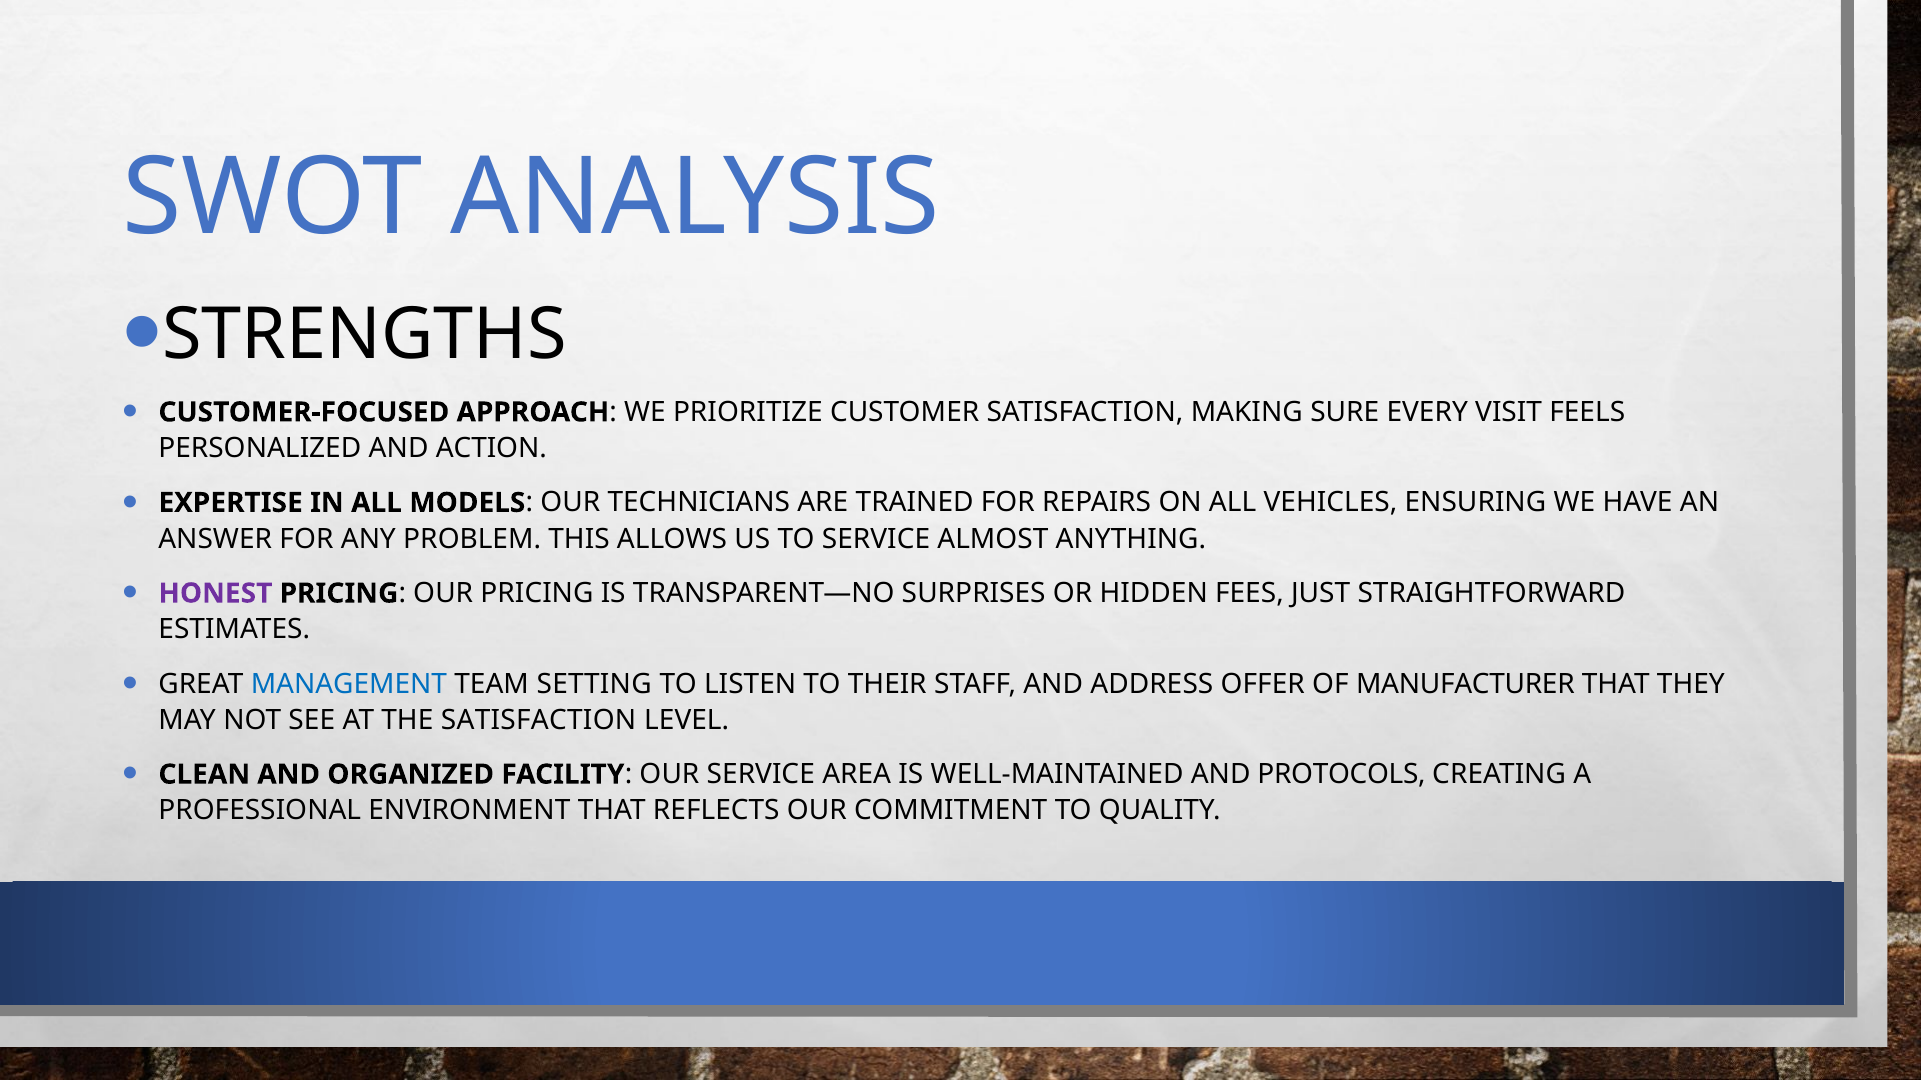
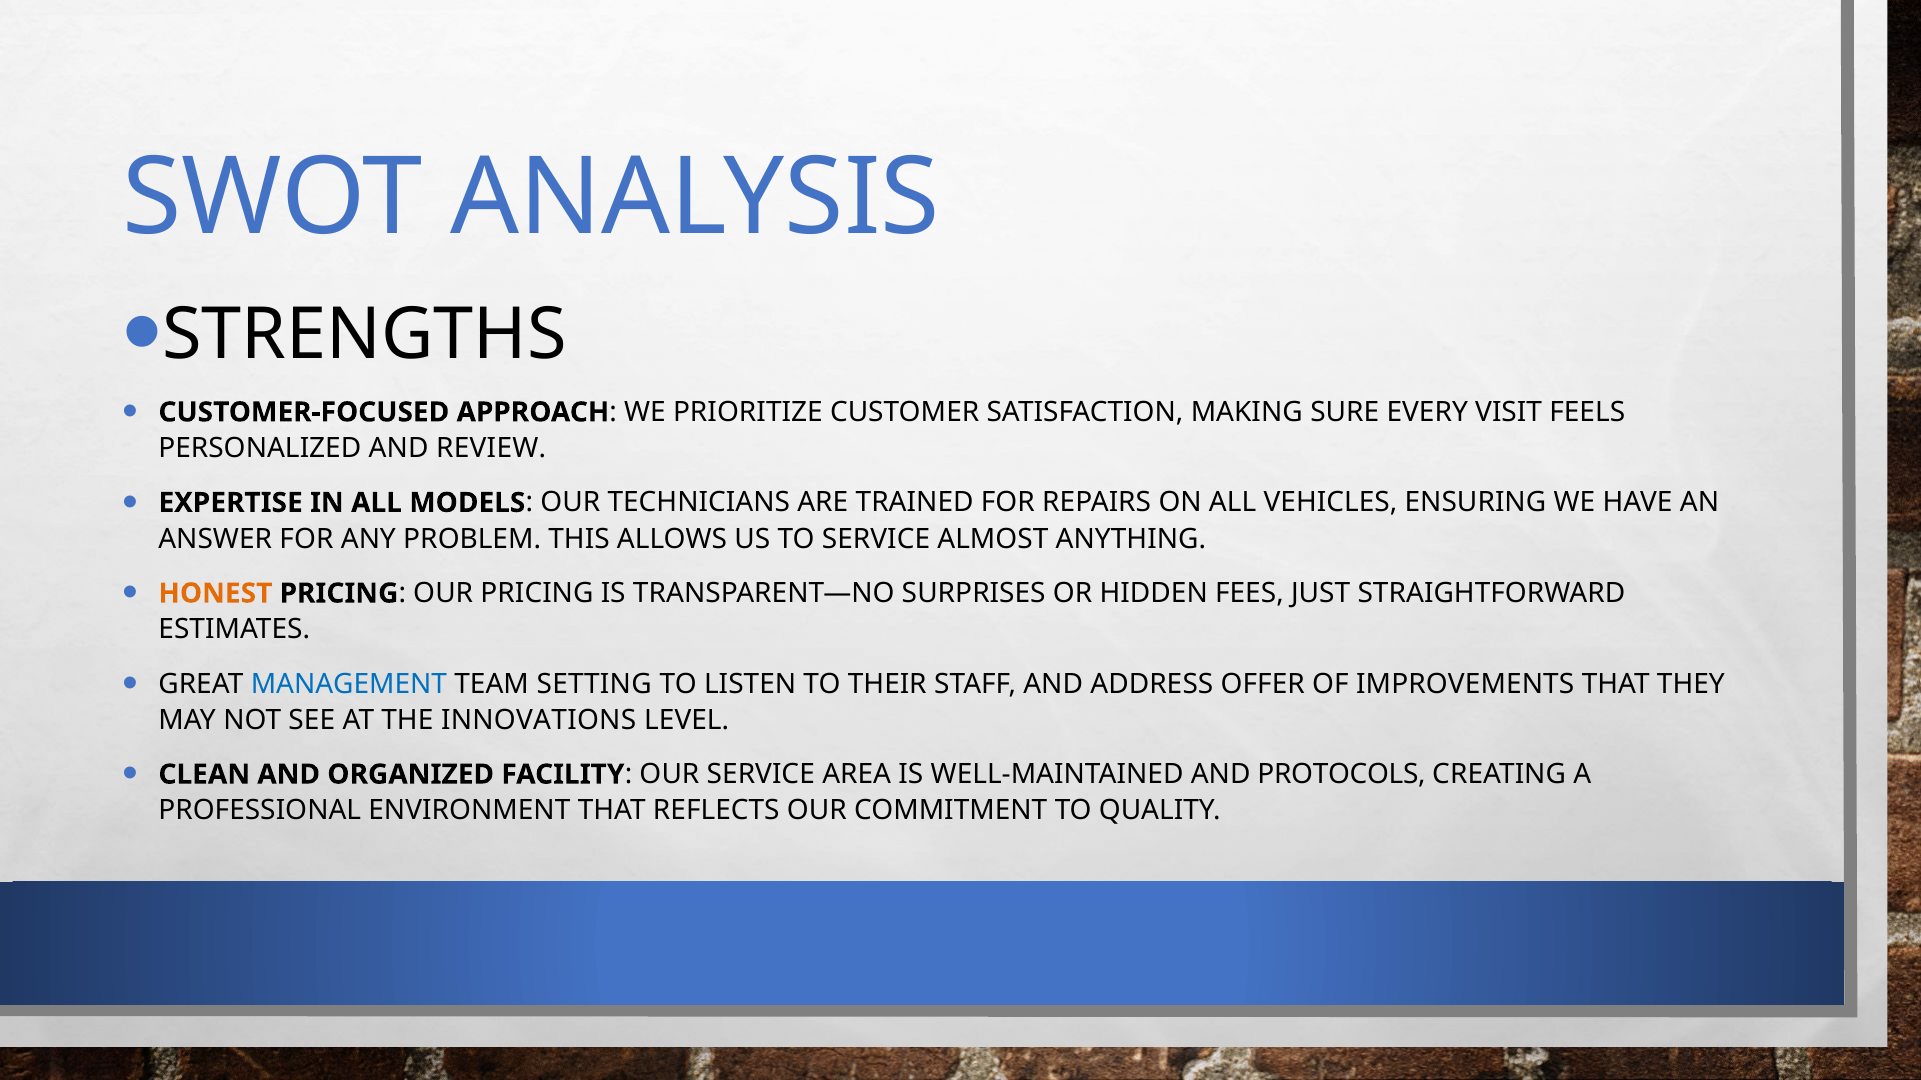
ACTION: ACTION -> REVIEW
HONEST colour: purple -> orange
MANUFACTURER: MANUFACTURER -> IMPROVEMENTS
THE SATISFACTION: SATISFACTION -> INNOVATIONS
